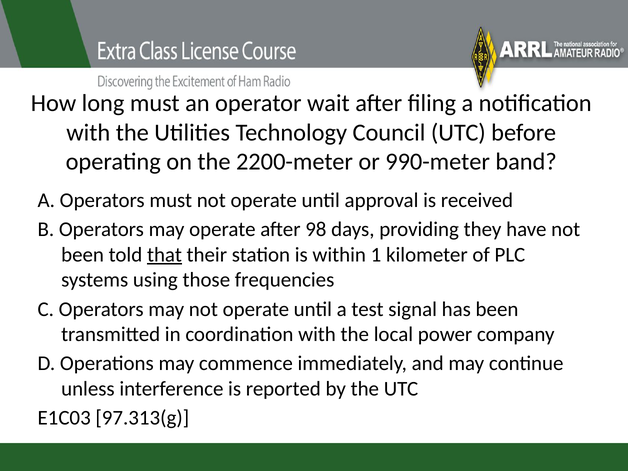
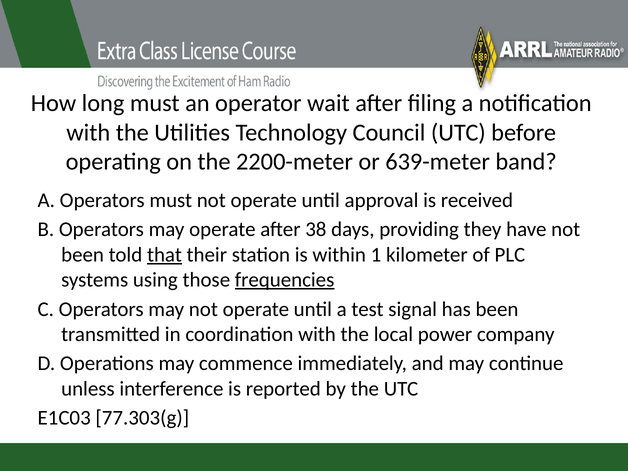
990-meter: 990-meter -> 639-meter
98: 98 -> 38
frequencies underline: none -> present
97.313(g: 97.313(g -> 77.303(g
